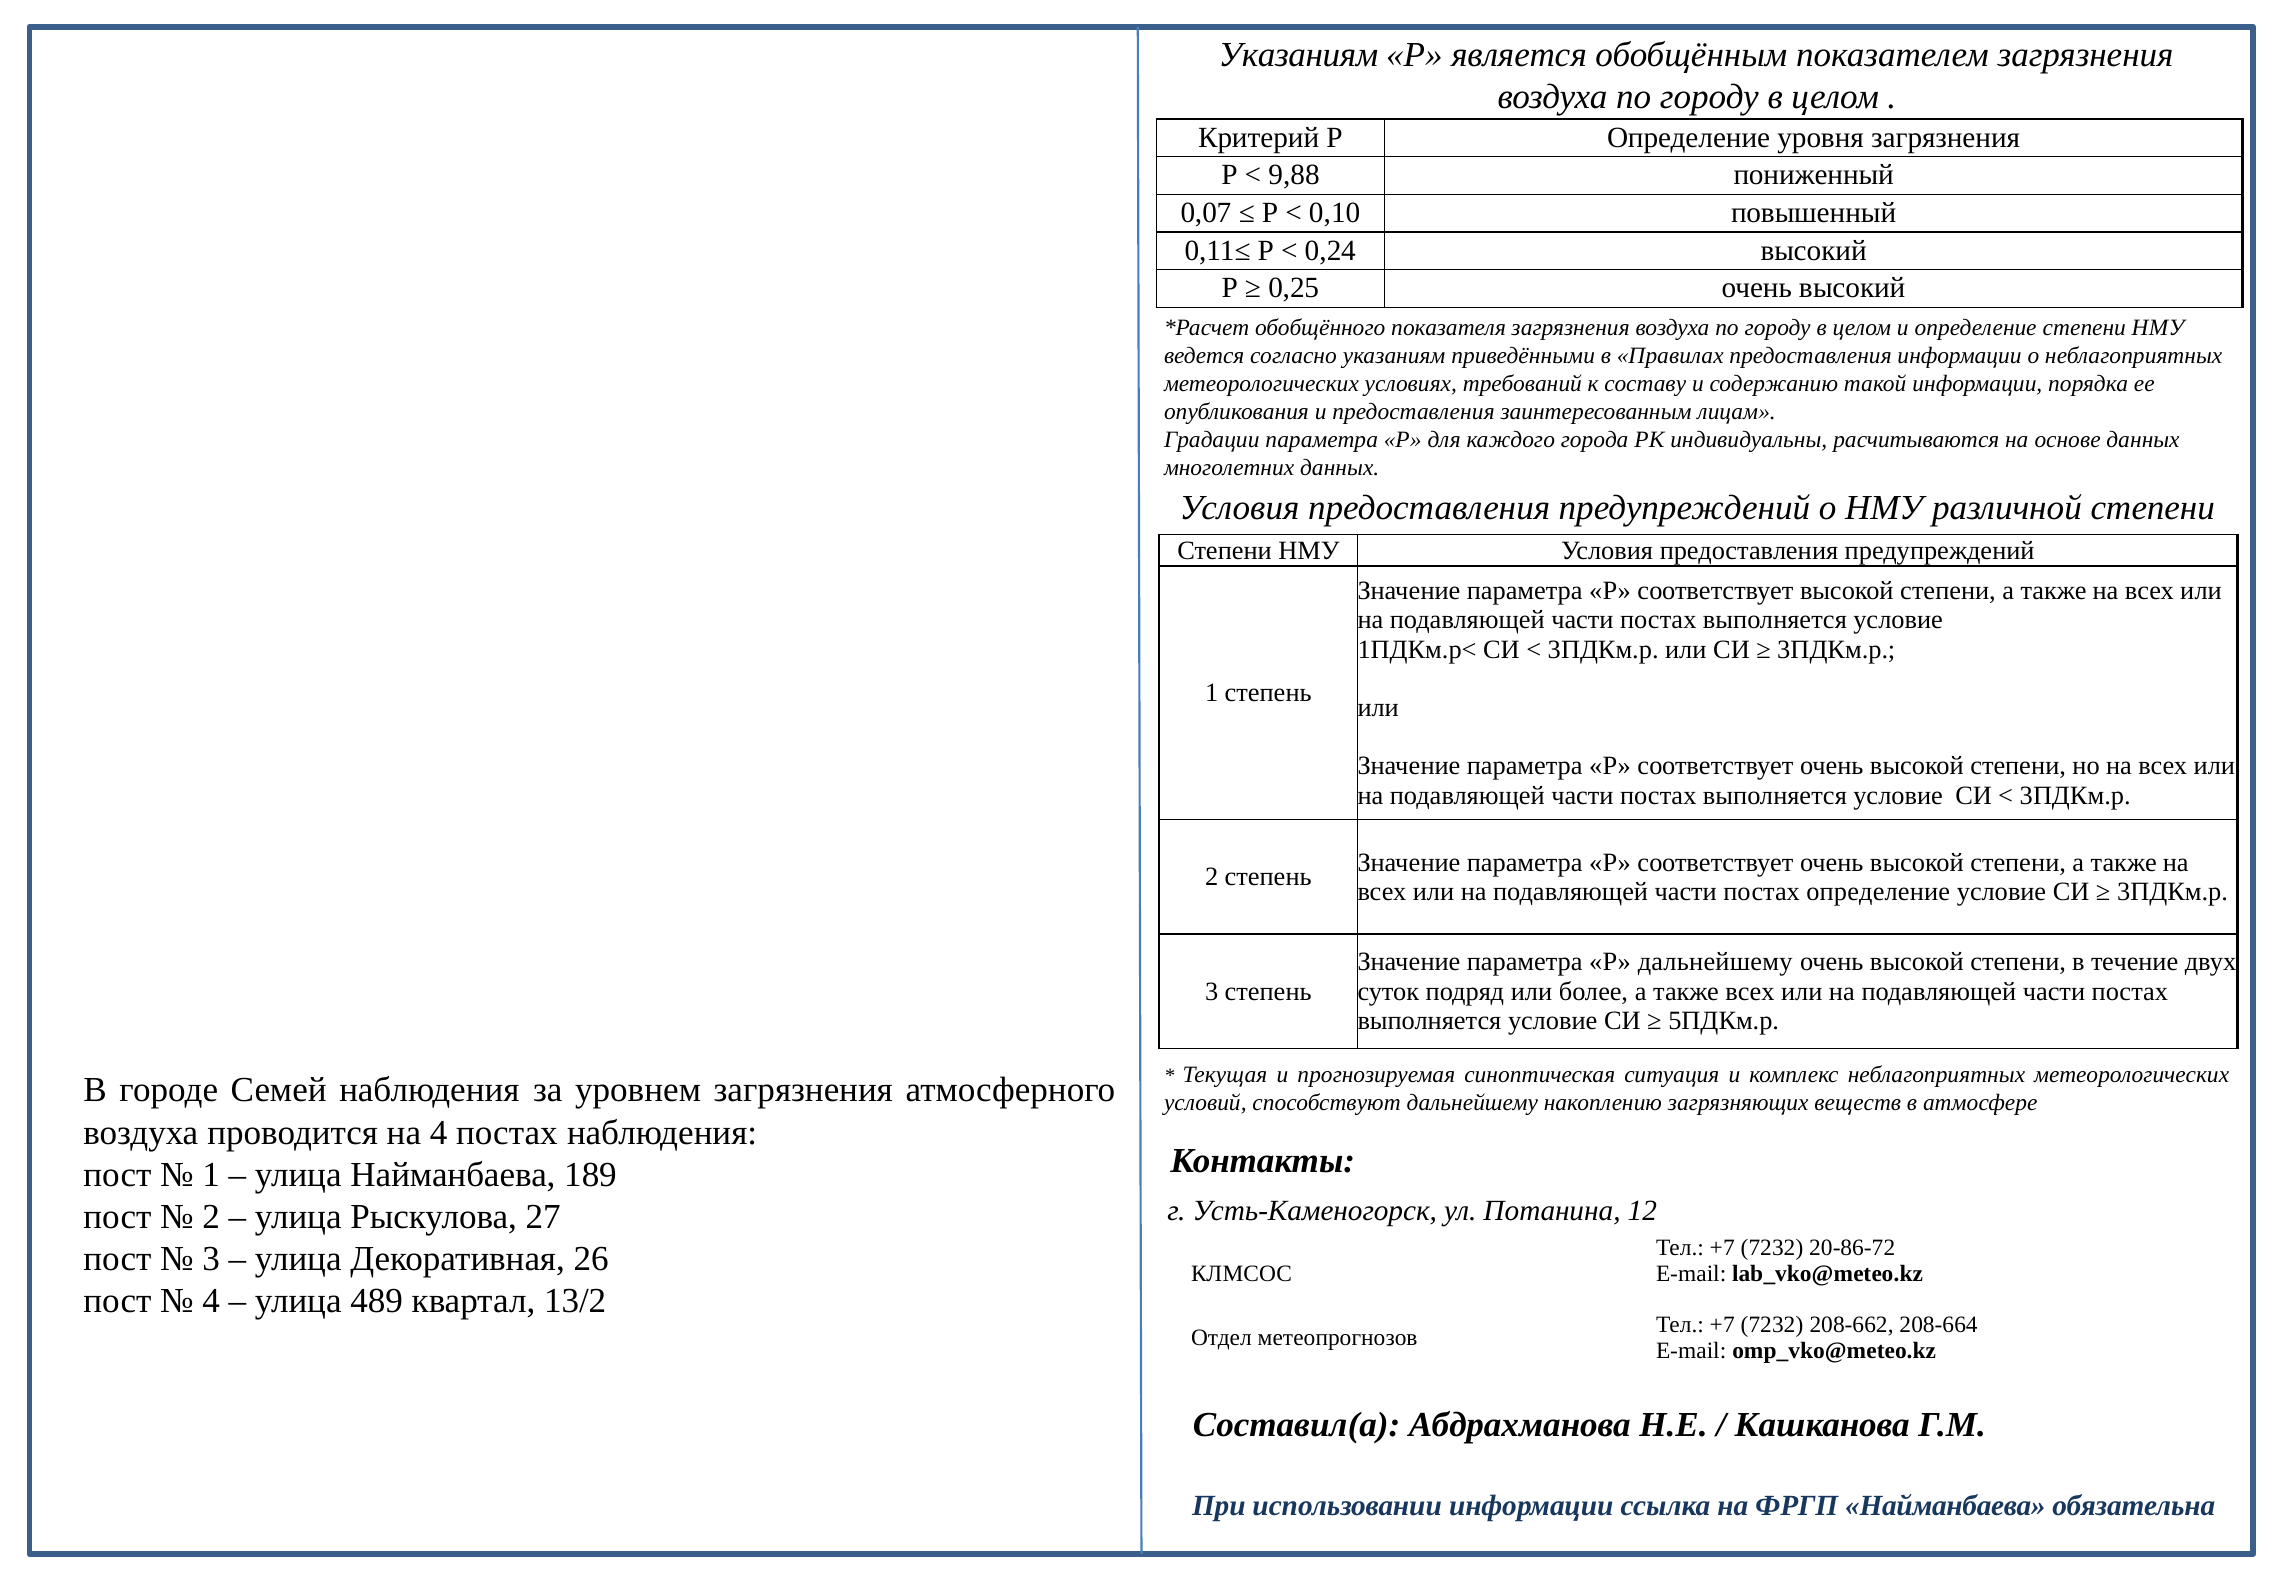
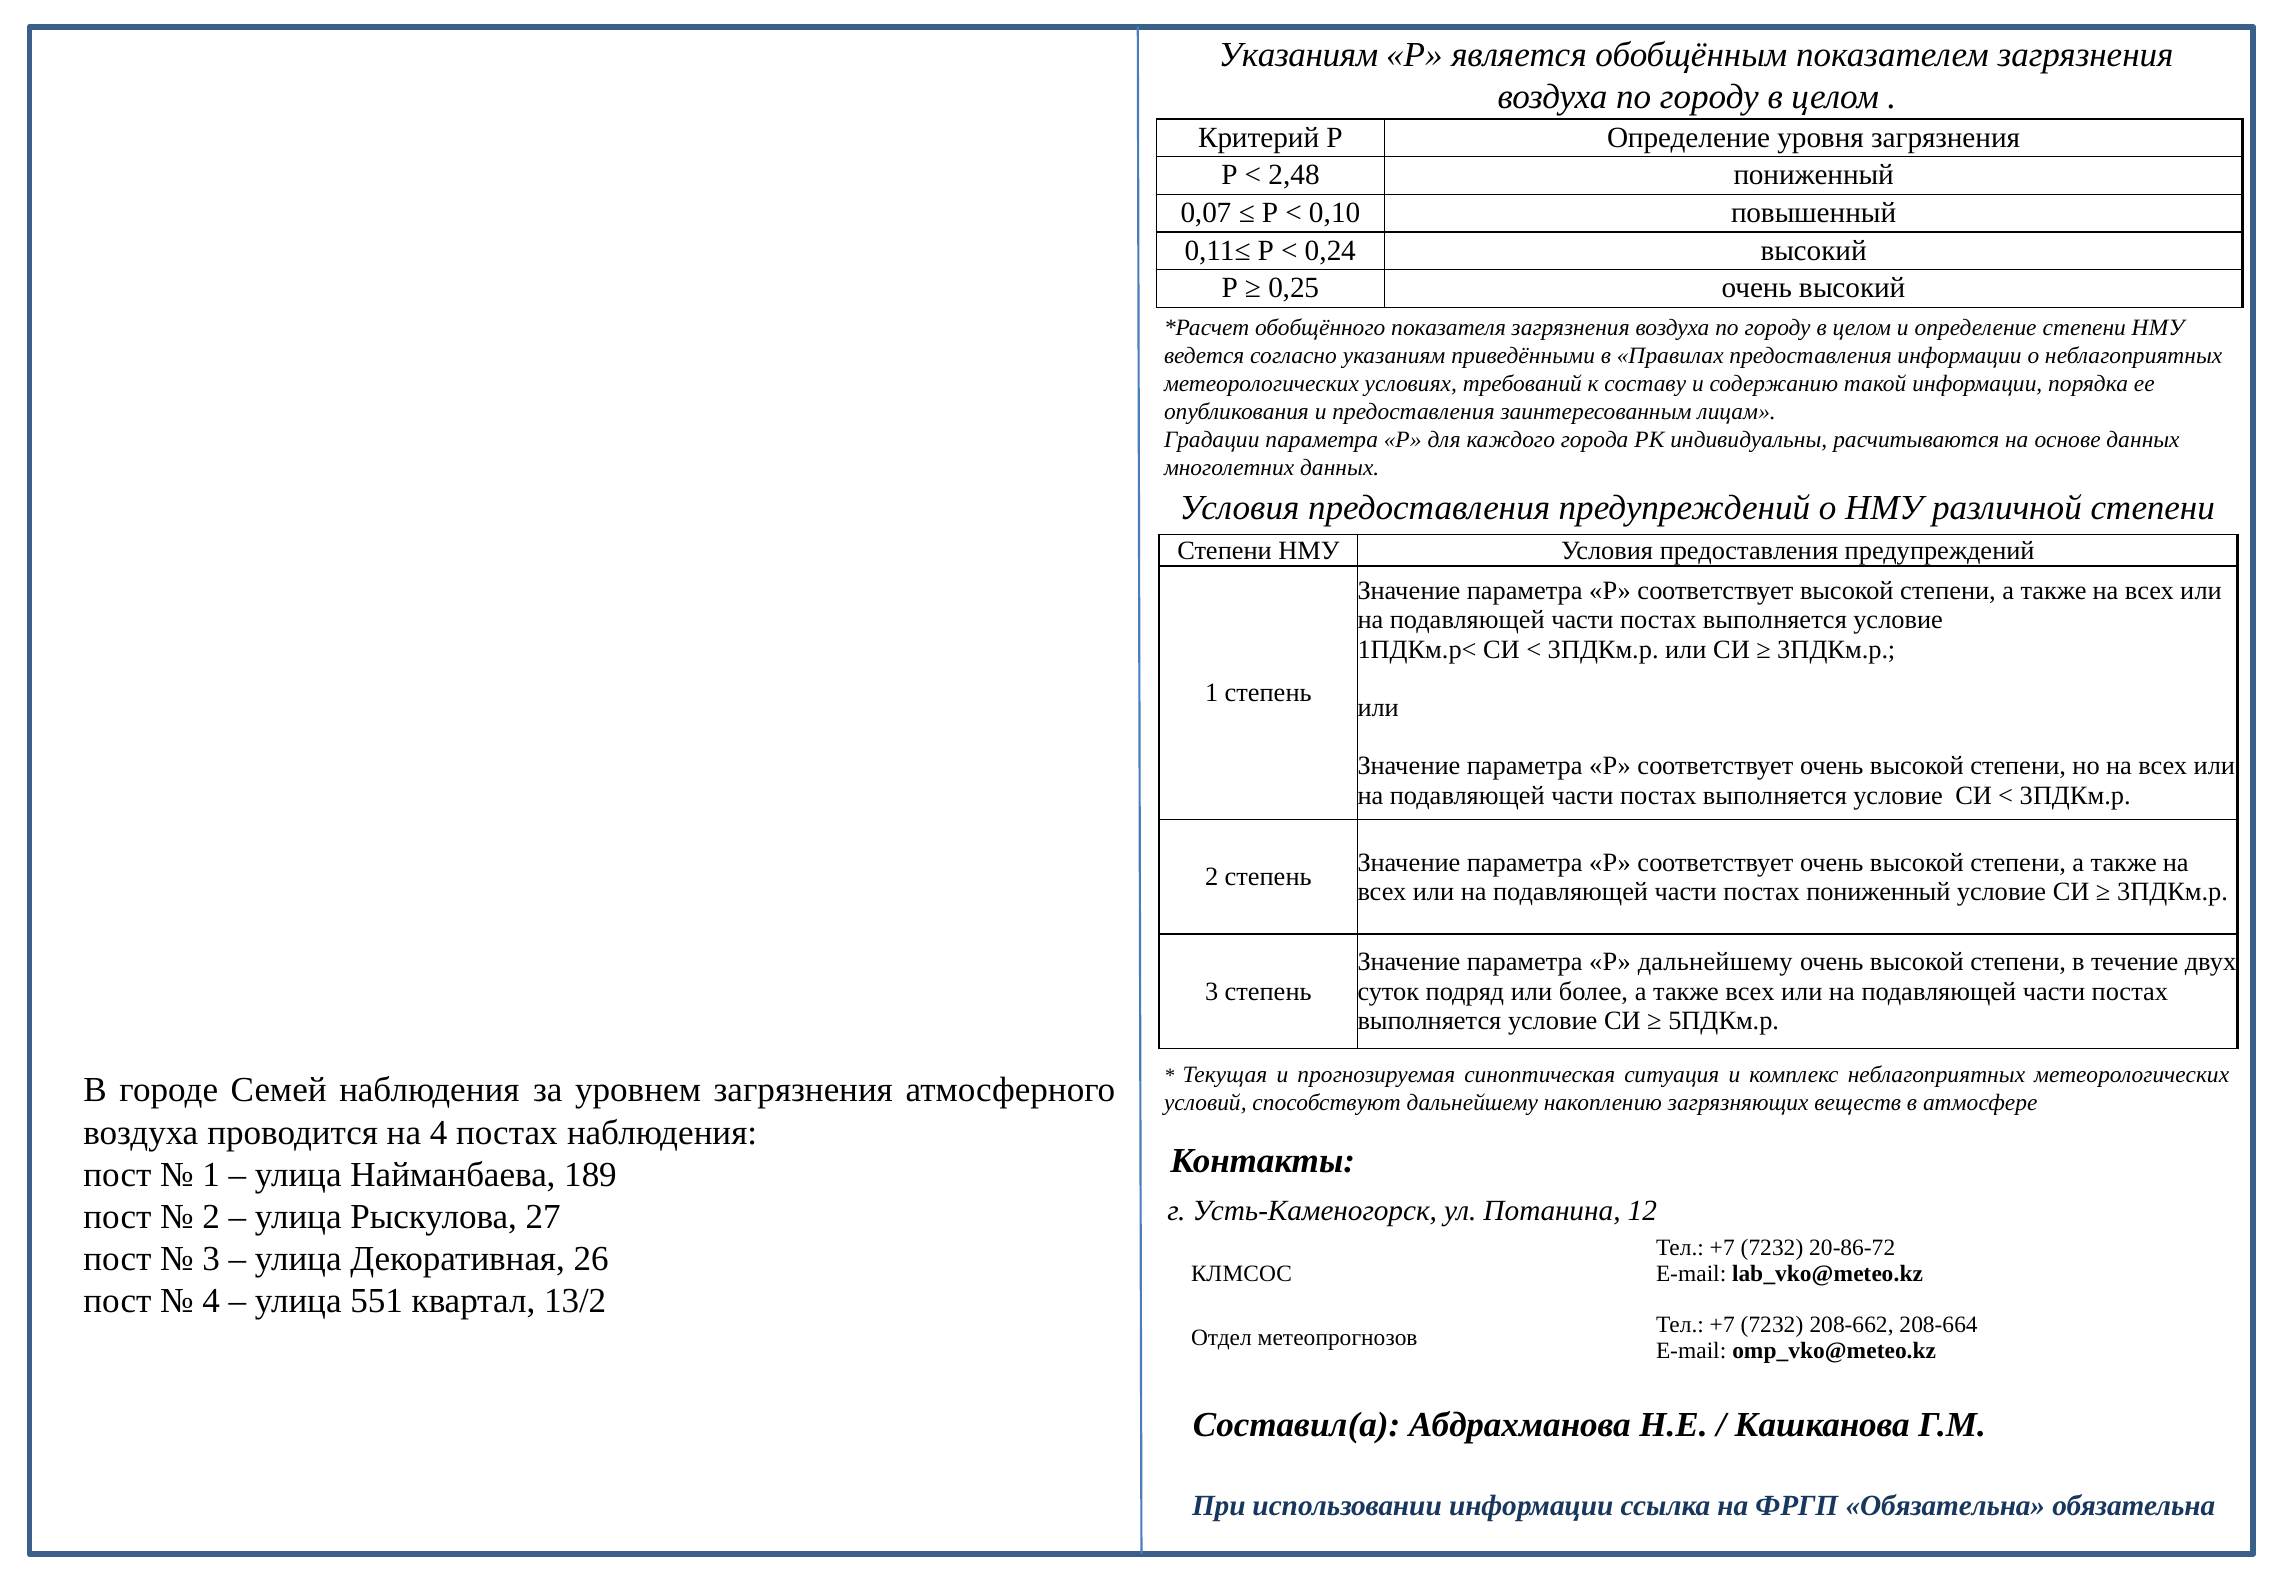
9,88: 9,88 -> 2,48
постах определение: определение -> пониженный
489: 489 -> 551
ФРГП Найманбаева: Найманбаева -> Обязательна
